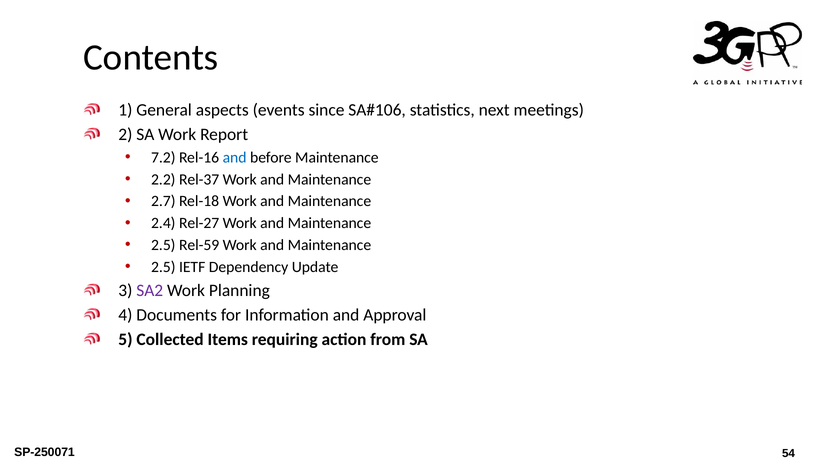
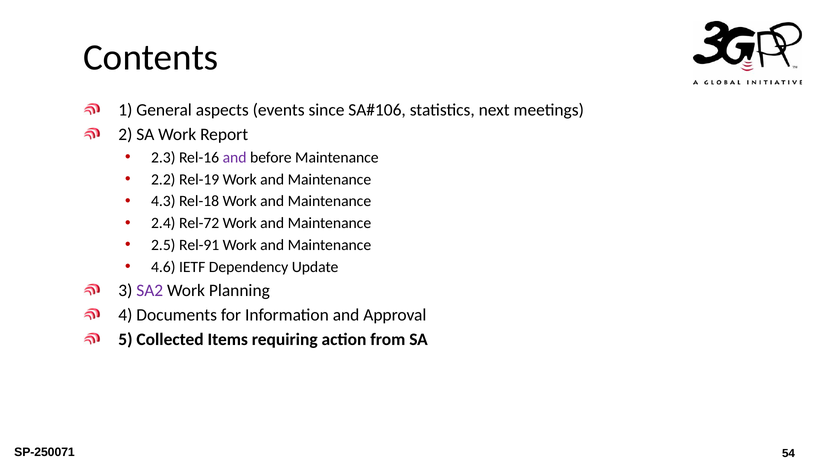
7.2: 7.2 -> 2.3
and at (235, 157) colour: blue -> purple
Rel-37: Rel-37 -> Rel-19
2.7: 2.7 -> 4.3
Rel-27: Rel-27 -> Rel-72
Rel-59: Rel-59 -> Rel-91
2.5 at (163, 267): 2.5 -> 4.6
